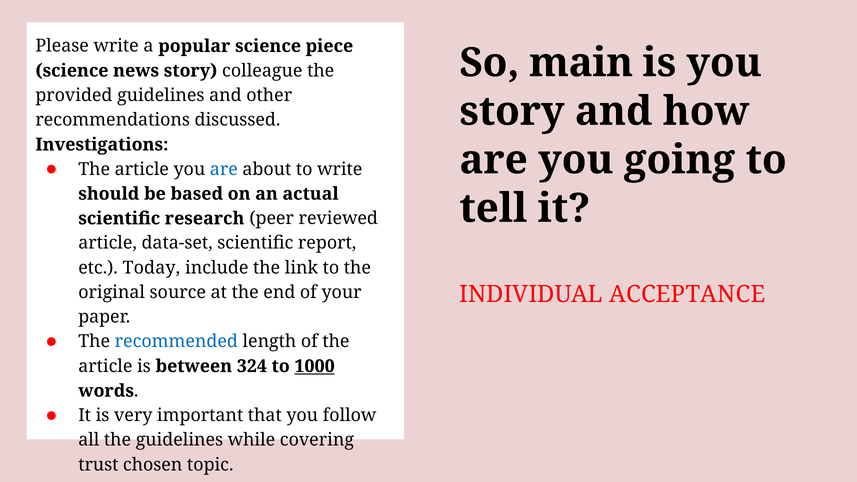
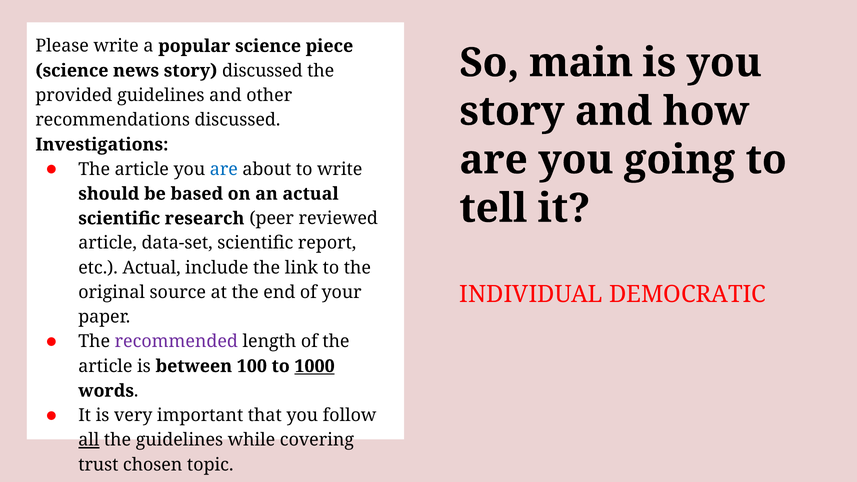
story colleague: colleague -> discussed
etc Today: Today -> Actual
ACCEPTANCE: ACCEPTANCE -> DEMOCRATIC
recommended colour: blue -> purple
324: 324 -> 100
all underline: none -> present
